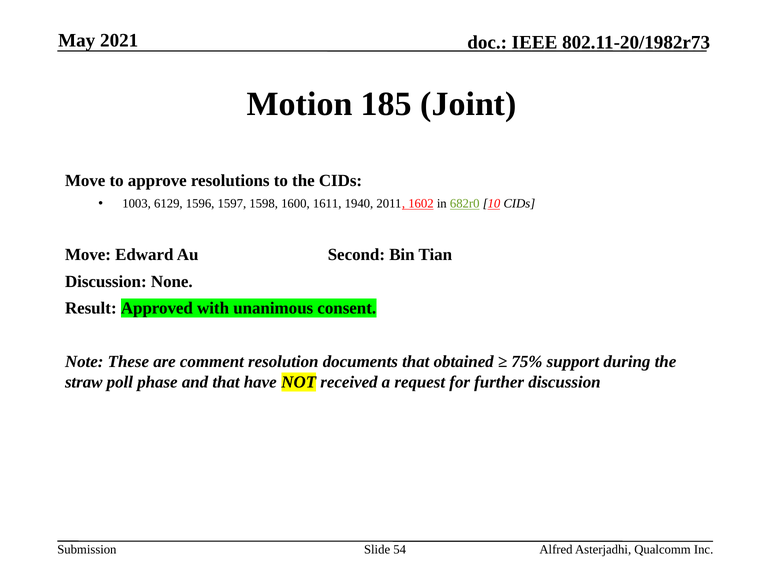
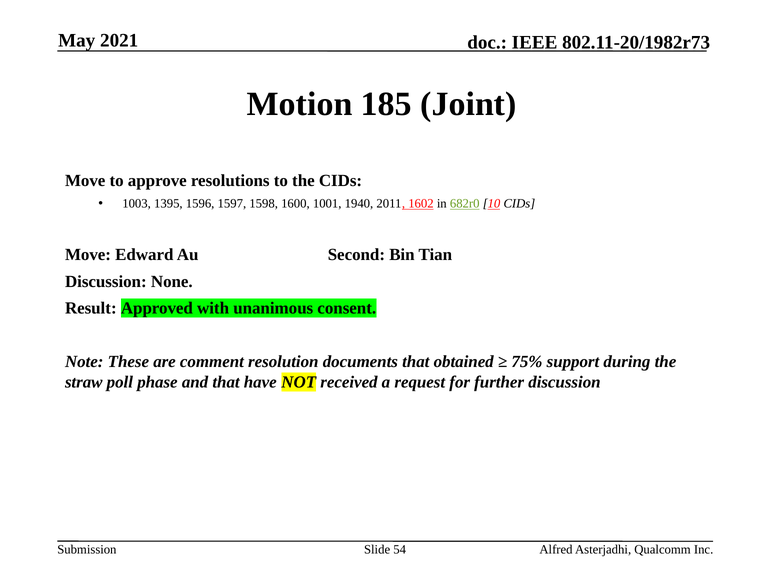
6129: 6129 -> 1395
1611: 1611 -> 1001
